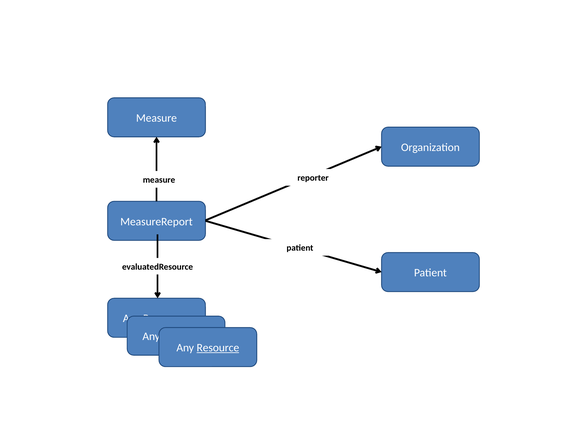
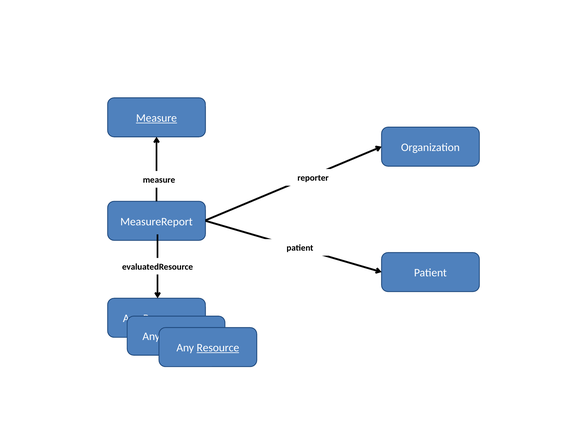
Measure at (156, 118) underline: none -> present
